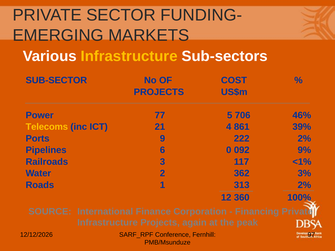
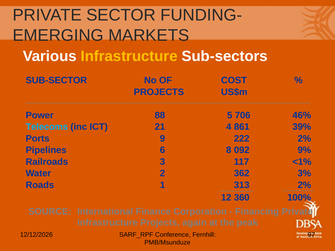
77: 77 -> 88
Telecoms colour: yellow -> light blue
0: 0 -> 8
